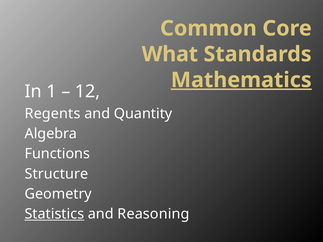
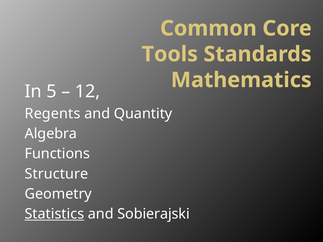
What: What -> Tools
Mathematics underline: present -> none
1: 1 -> 5
Reasoning: Reasoning -> Sobierajski
